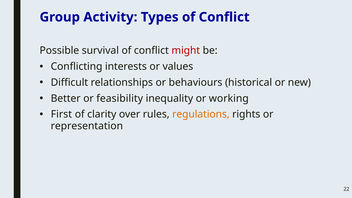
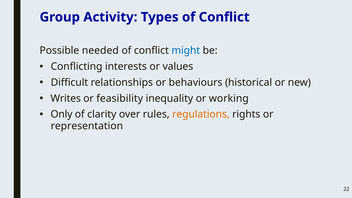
survival: survival -> needed
might colour: red -> blue
Better: Better -> Writes
First: First -> Only
